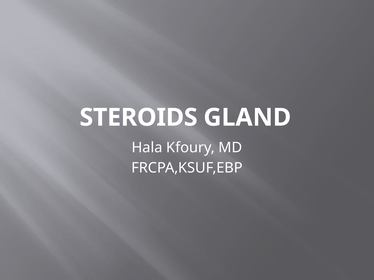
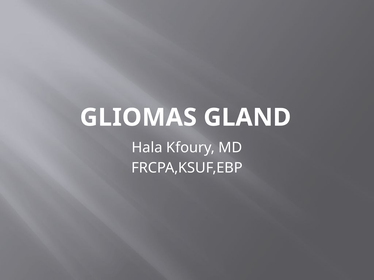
STEROIDS: STEROIDS -> GLIOMAS
